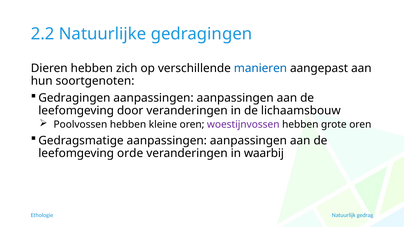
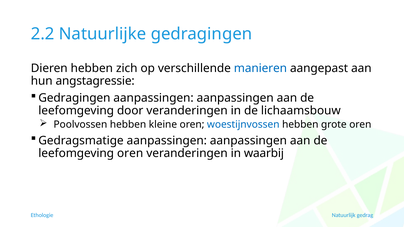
soortgenoten: soortgenoten -> angstagressie
woestijnvossen colour: purple -> blue
leefomgeving orde: orde -> oren
